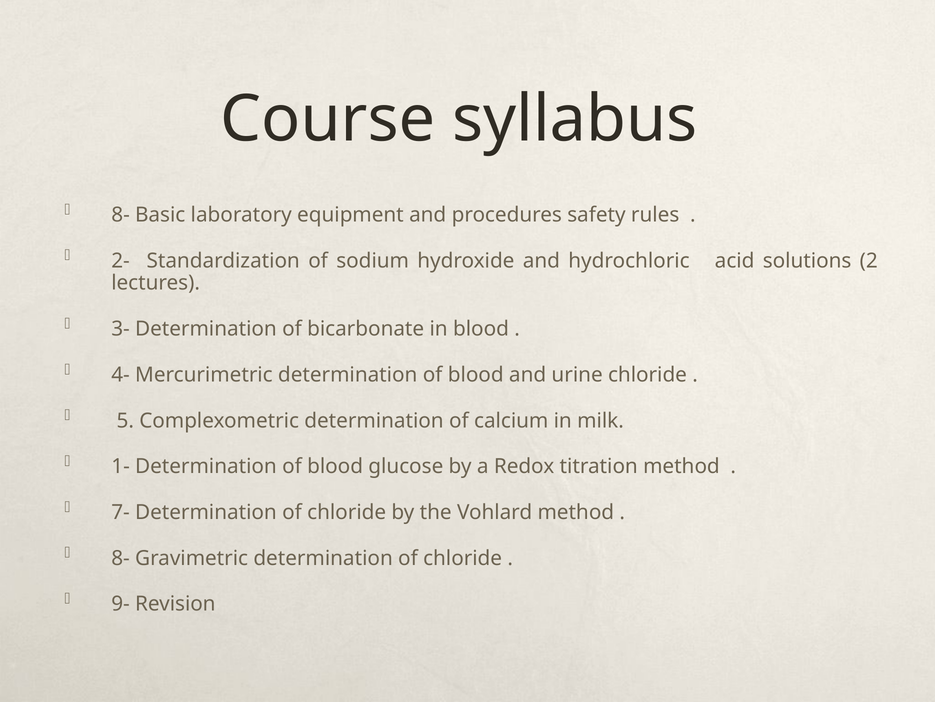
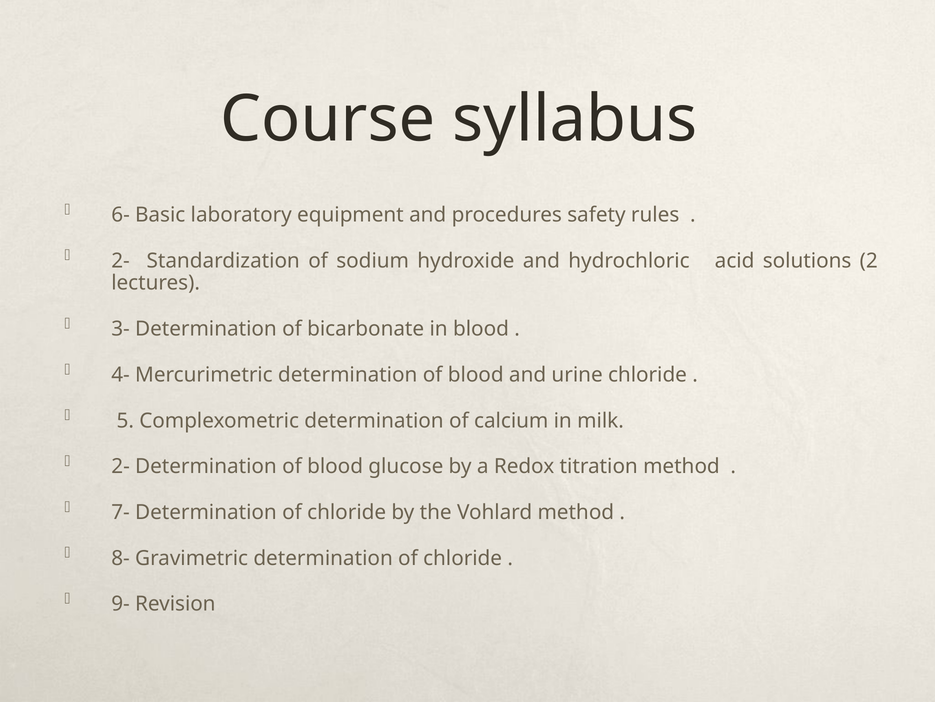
8- at (121, 215): 8- -> 6-
1- at (121, 466): 1- -> 2-
